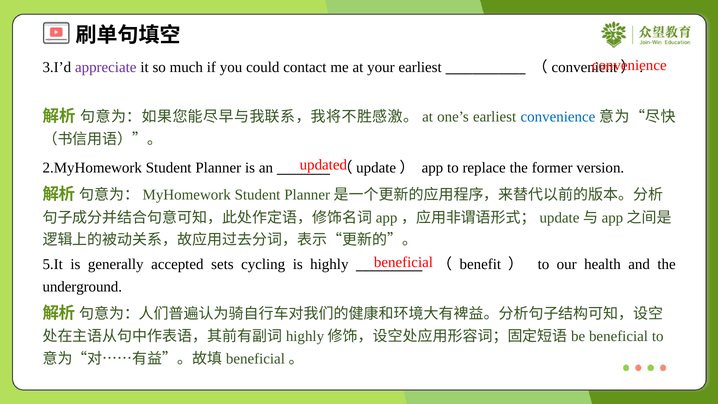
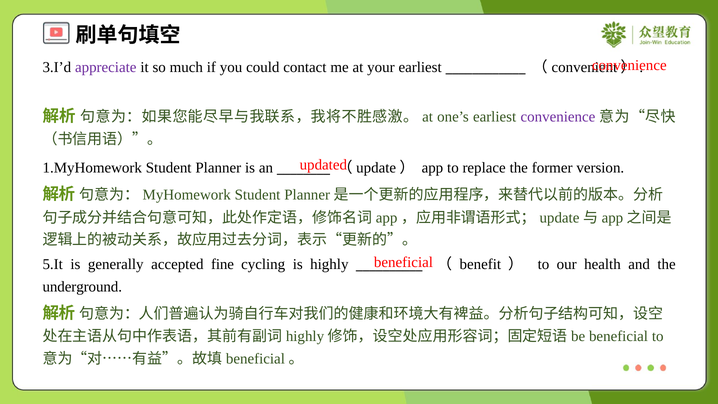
convenience at (558, 117) colour: blue -> purple
2.MyHomework: 2.MyHomework -> 1.MyHomework
sets: sets -> fine
